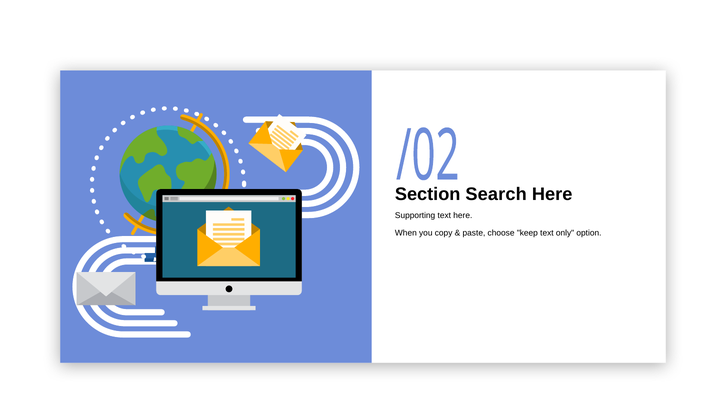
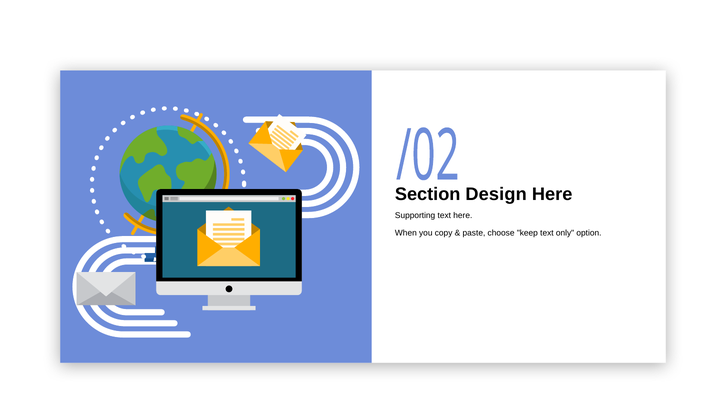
Search: Search -> Design
